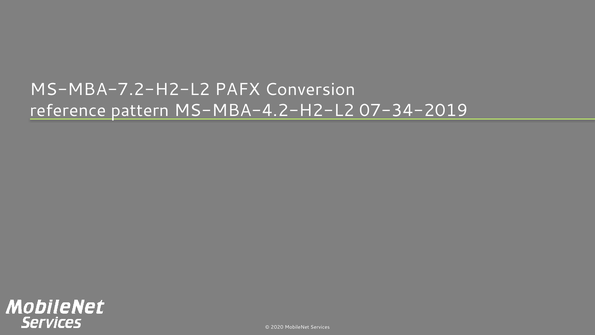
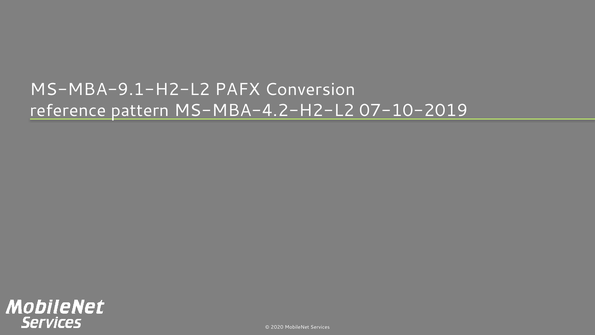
MS-MBA-7.2-H2-L2: MS-MBA-7.2-H2-L2 -> MS-MBA-9.1-H2-L2
07-34-2019: 07-34-2019 -> 07-10-2019
